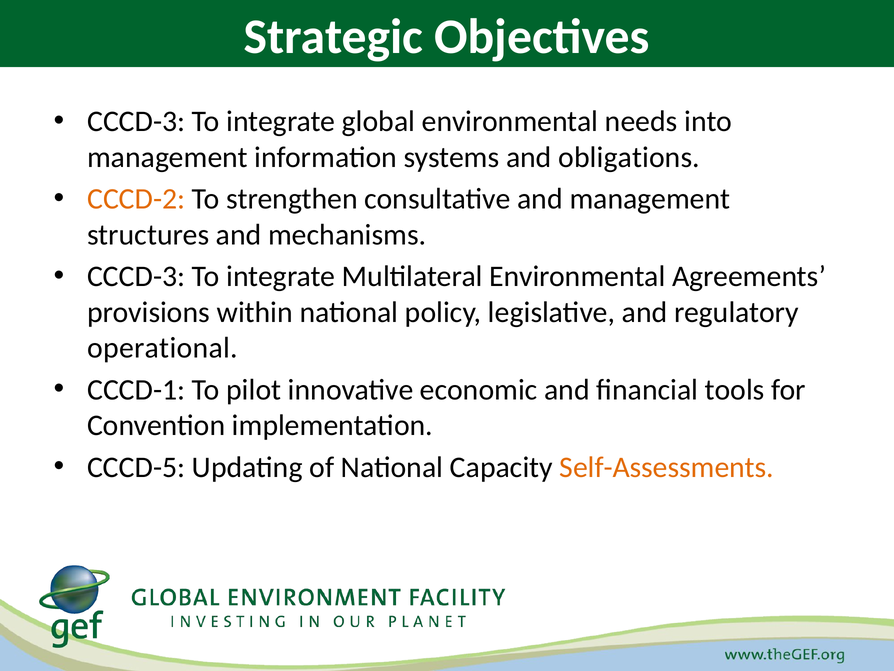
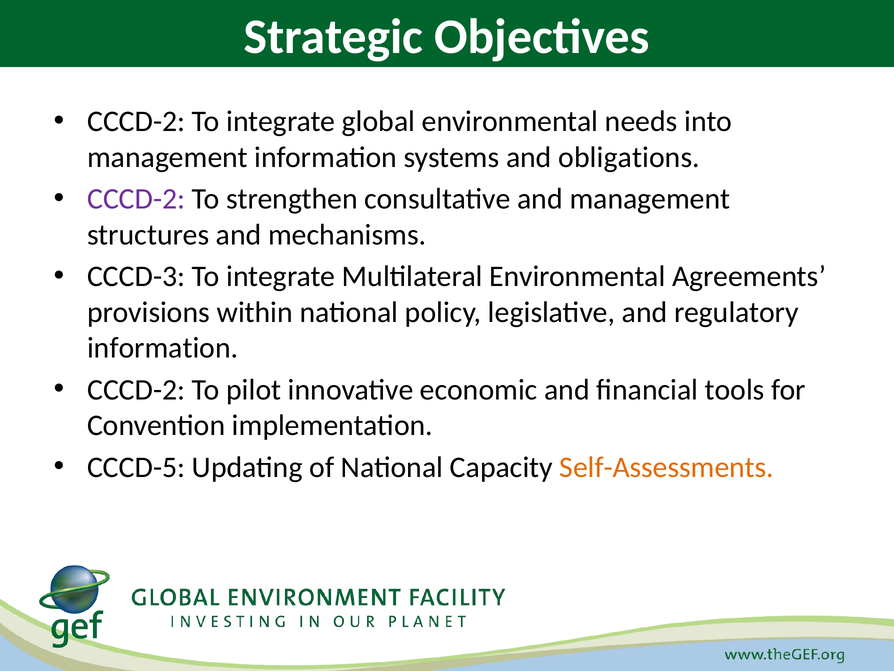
CCCD-3 at (136, 121): CCCD-3 -> CCCD-2
CCCD-2 at (136, 199) colour: orange -> purple
operational at (163, 348): operational -> information
CCCD-1 at (136, 389): CCCD-1 -> CCCD-2
